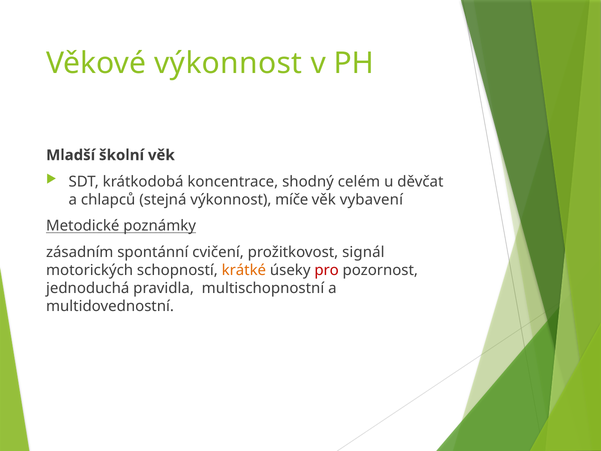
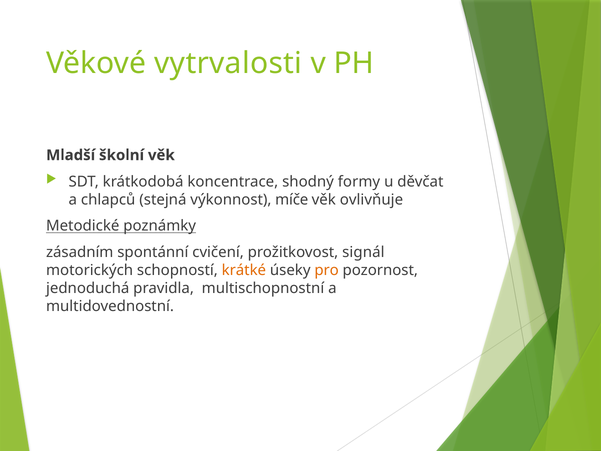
Věkové výkonnost: výkonnost -> vytrvalosti
celém: celém -> formy
vybavení: vybavení -> ovlivňuje
pro colour: red -> orange
